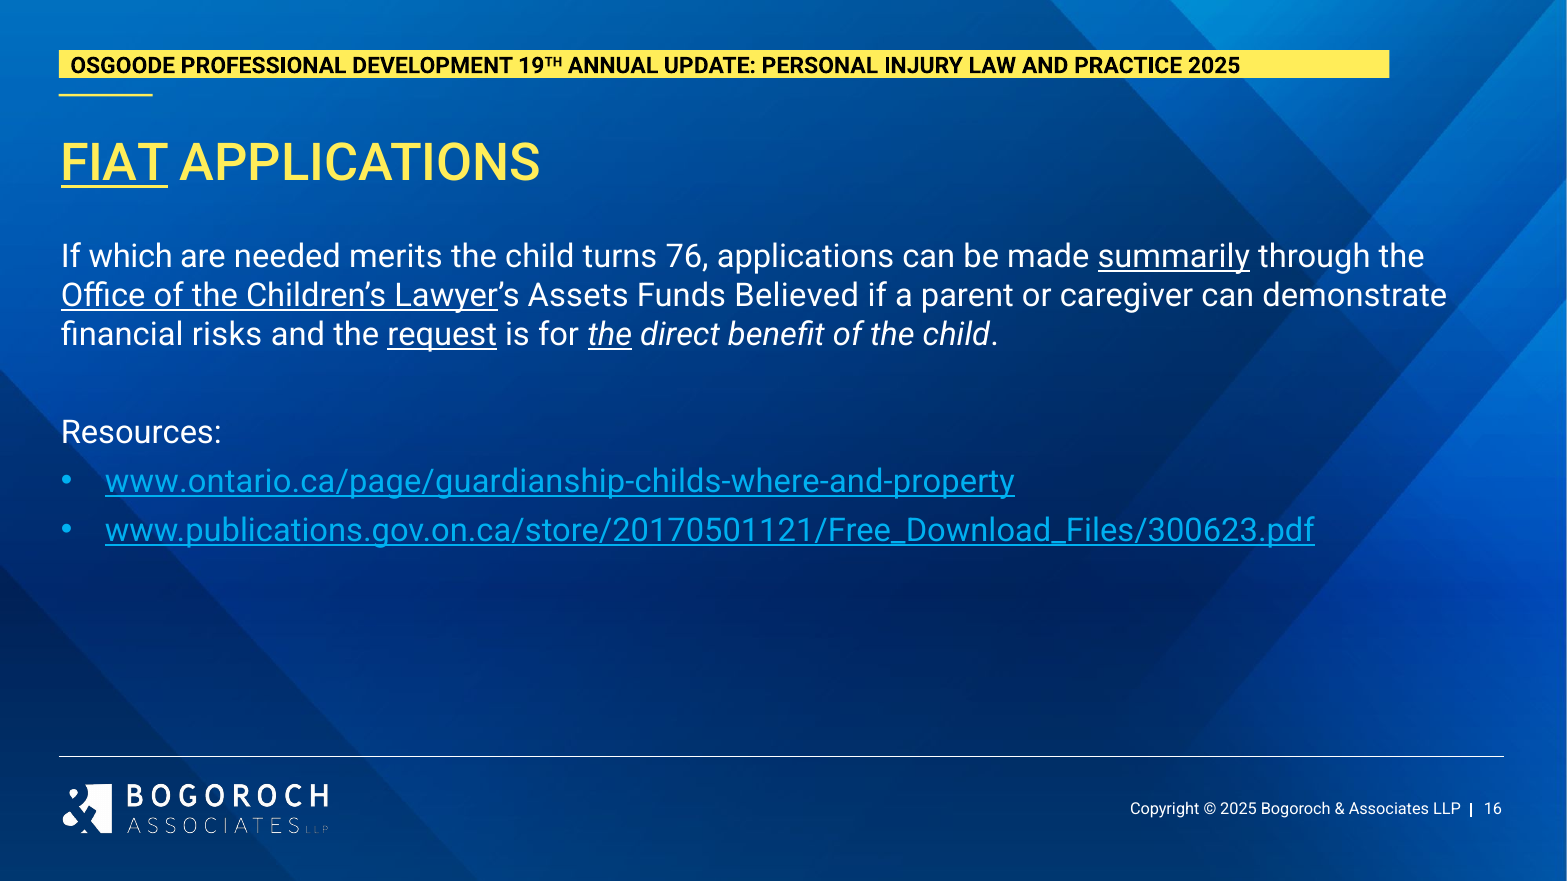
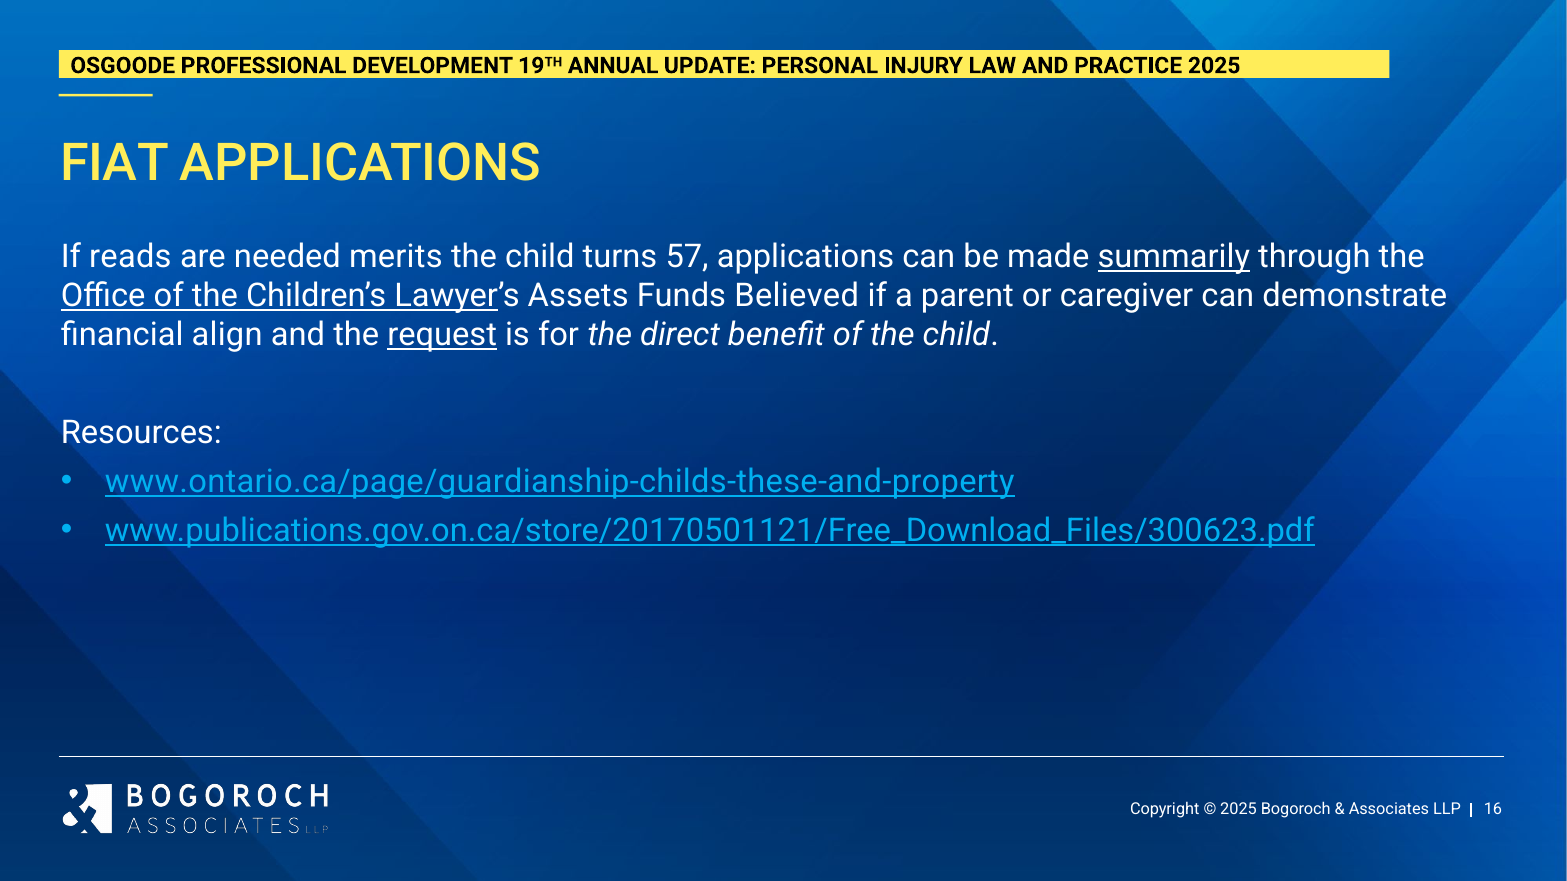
FIAT underline: present -> none
which: which -> reads
76: 76 -> 57
risks: risks -> align
the at (610, 335) underline: present -> none
www.ontario.ca/page/guardianship-childs-where-and-property: www.ontario.ca/page/guardianship-childs-where-and-property -> www.ontario.ca/page/guardianship-childs-these-and-property
